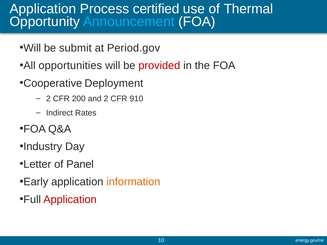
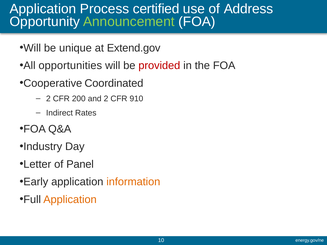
Thermal: Thermal -> Address
Announcement colour: light blue -> light green
submit: submit -> unique
Period.gov: Period.gov -> Extend.gov
Deployment: Deployment -> Coordinated
Application at (70, 200) colour: red -> orange
